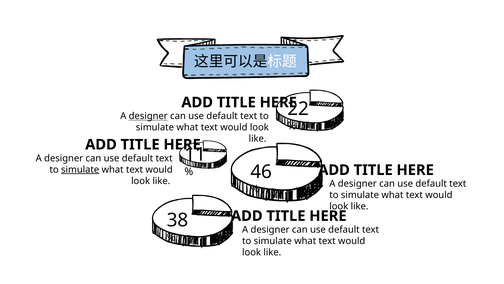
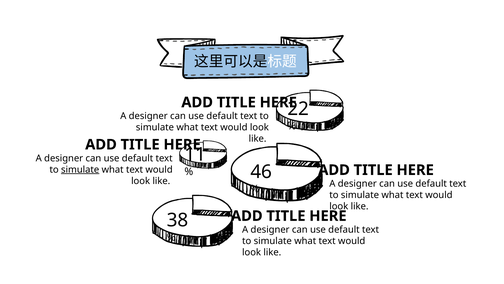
designer at (148, 116) underline: present -> none
